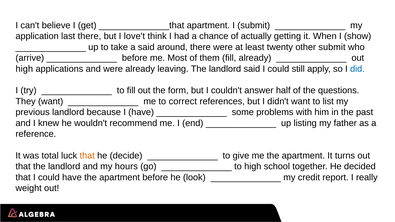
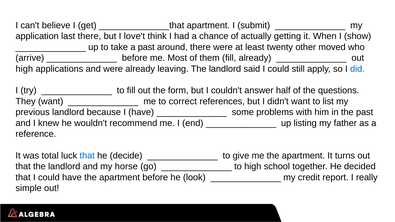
a said: said -> past
other submit: submit -> moved
that at (87, 156) colour: orange -> blue
hours: hours -> horse
weight: weight -> simple
